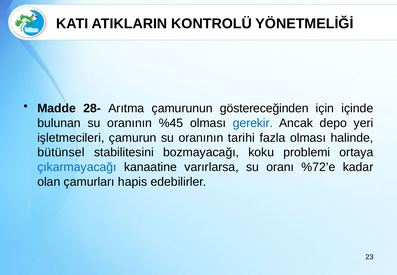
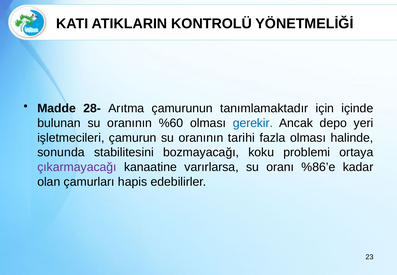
göstereceğinden: göstereceğinden -> tanımlamaktadır
%45: %45 -> %60
bütünsel: bütünsel -> sonunda
çıkarmayacağı colour: blue -> purple
%72’e: %72’e -> %86’e
